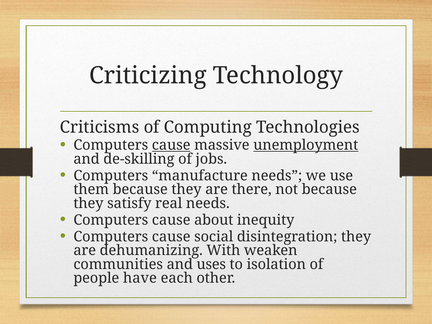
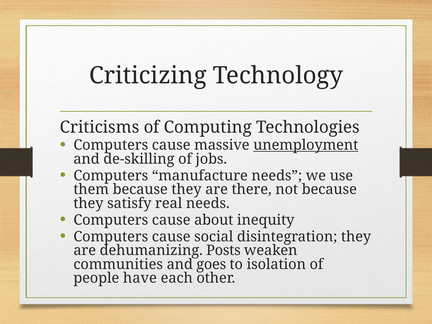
cause at (171, 145) underline: present -> none
With: With -> Posts
uses: uses -> goes
